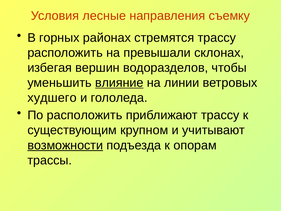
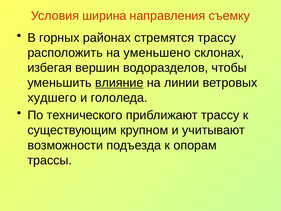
лесные: лесные -> ширина
превышали: превышали -> уменьшено
По расположить: расположить -> технического
возможности underline: present -> none
